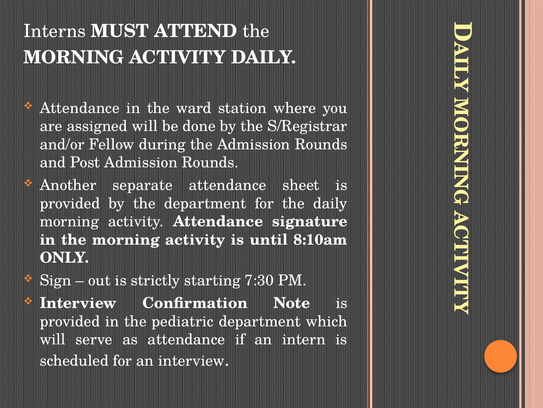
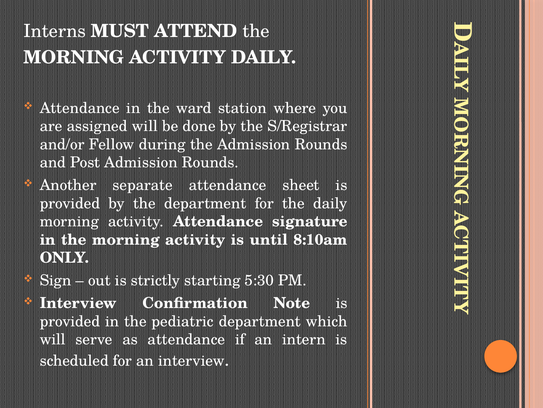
7:30: 7:30 -> 5:30
